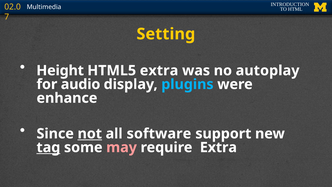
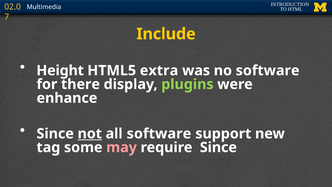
Setting: Setting -> Include
no autoplay: autoplay -> software
audio: audio -> there
plugins colour: light blue -> light green
tag underline: present -> none
require Extra: Extra -> Since
